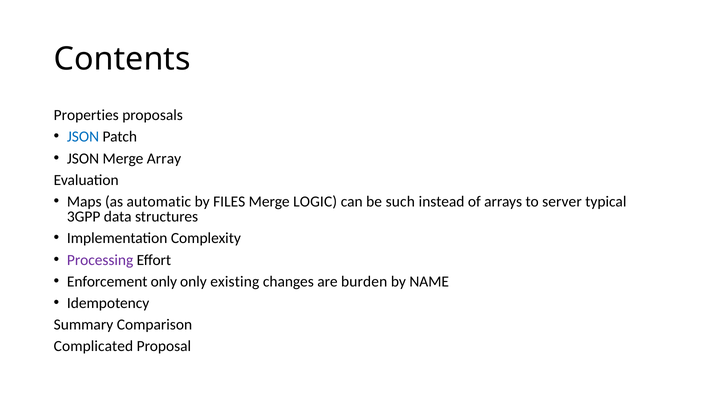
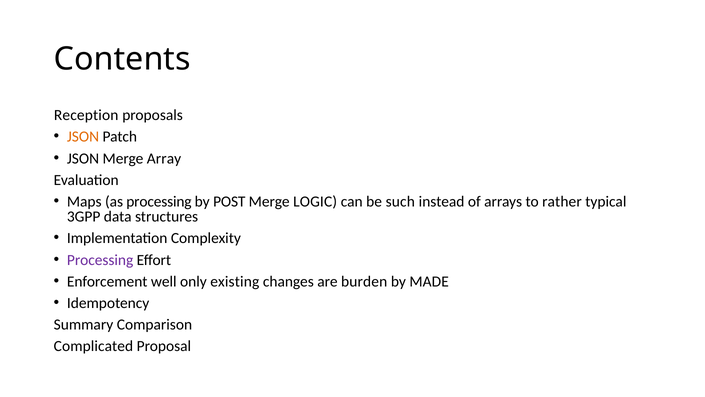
Properties: Properties -> Reception
JSON at (83, 137) colour: blue -> orange
as automatic: automatic -> processing
FILES: FILES -> POST
server: server -> rather
Enforcement only: only -> well
NAME: NAME -> MADE
